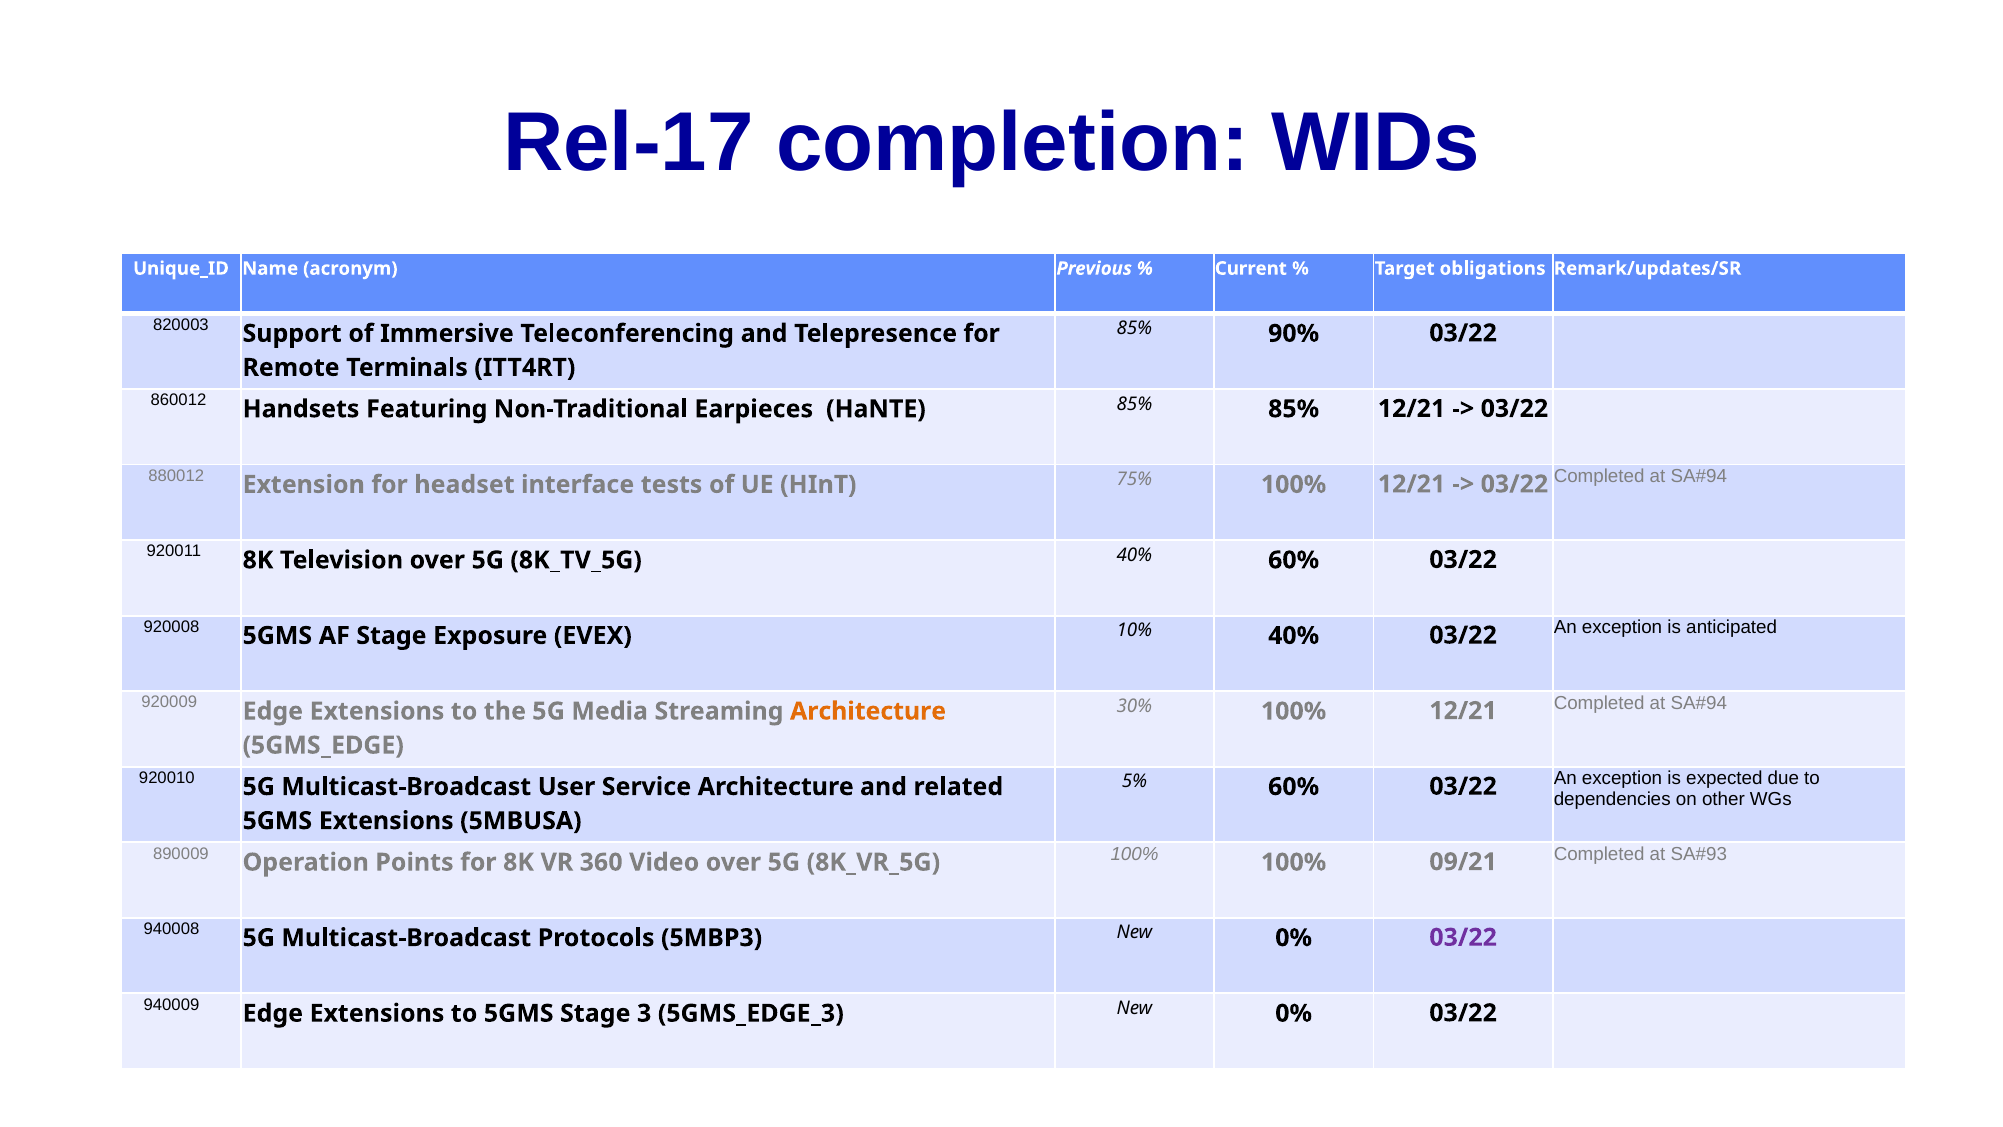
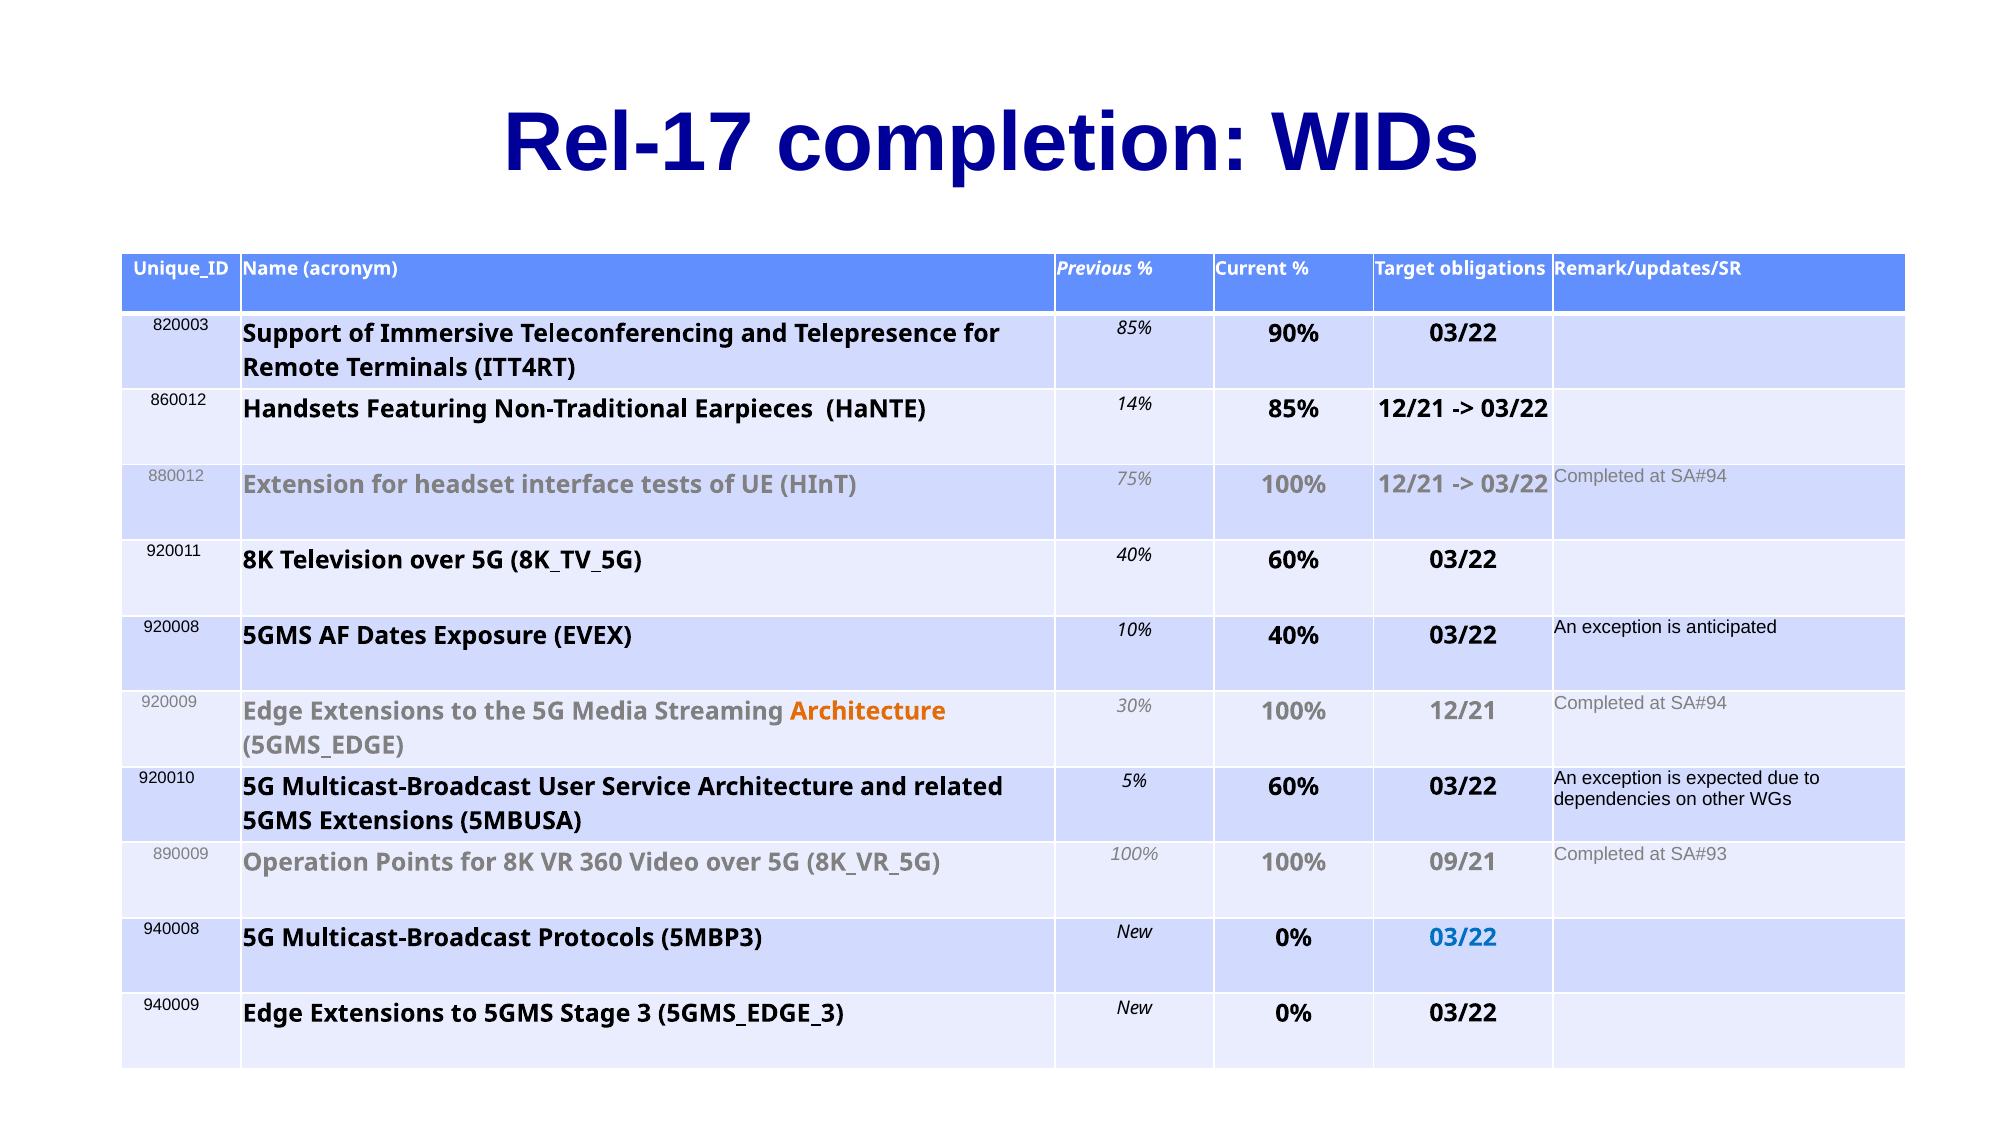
HaNTE 85%: 85% -> 14%
AF Stage: Stage -> Dates
03/22 at (1463, 937) colour: purple -> blue
